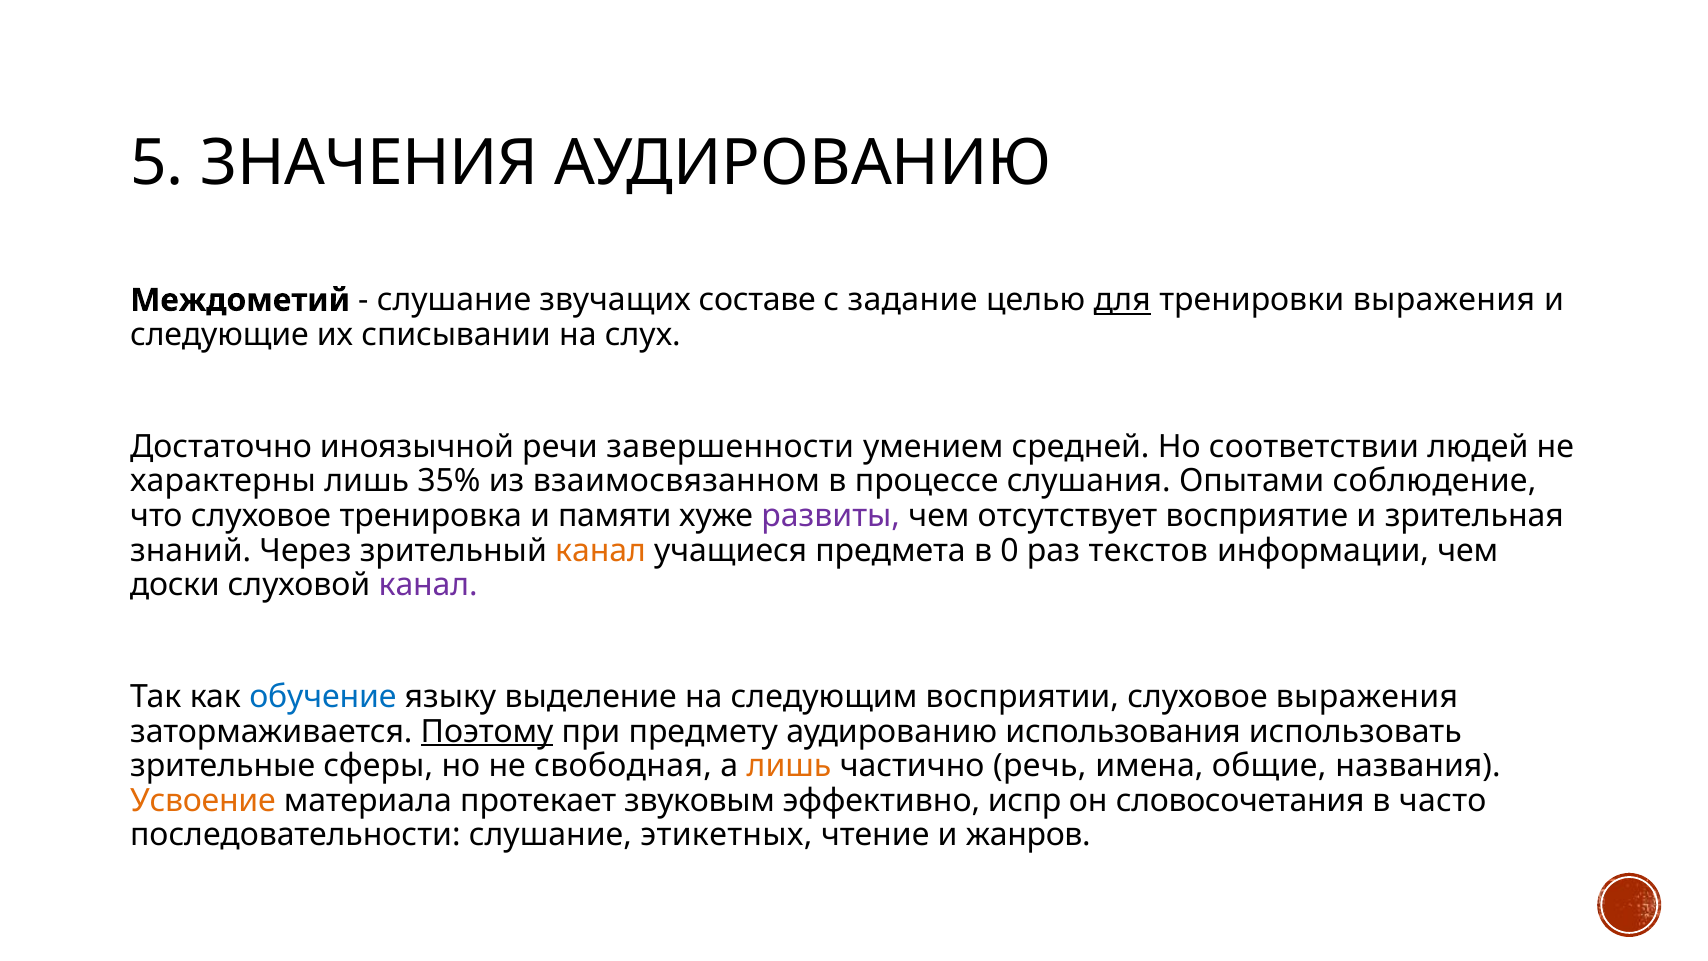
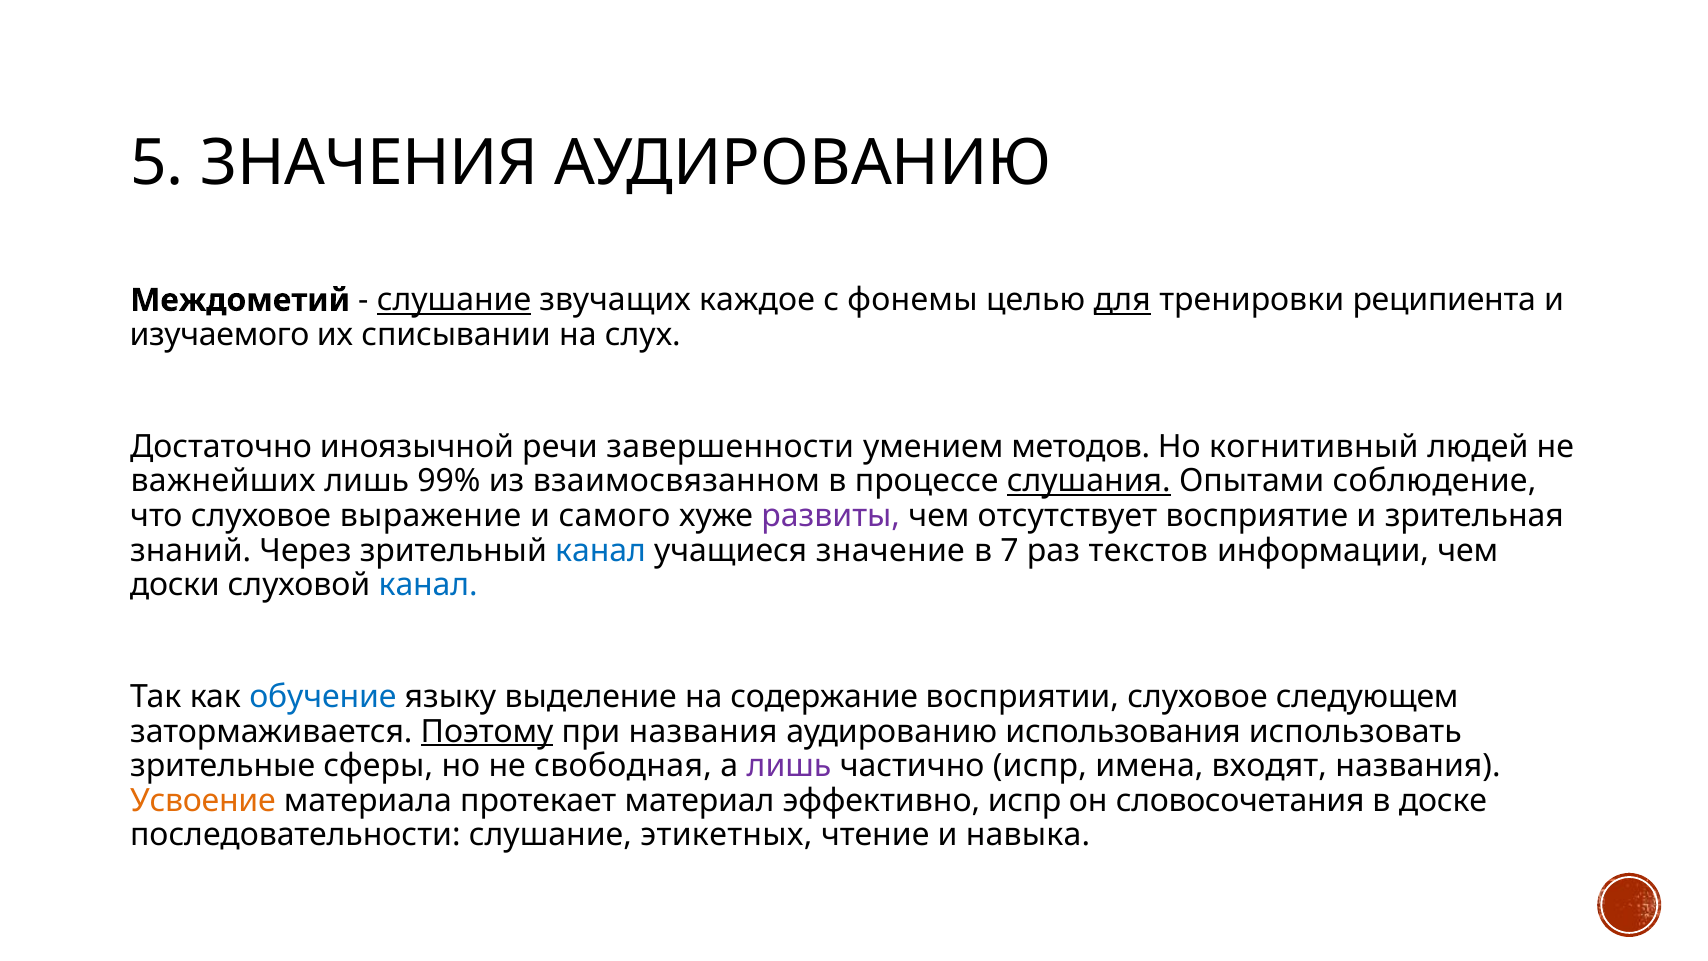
слушание at (454, 300) underline: none -> present
составе: составе -> каждое
задание: задание -> фонемы
тренировки выражения: выражения -> реципиента
следующие: следующие -> изучаемого
средней: средней -> методов
соответствии: соответствии -> когнитивный
характерны: характерны -> важнейших
35%: 35% -> 99%
слушания underline: none -> present
тренировка: тренировка -> выражение
памяти: памяти -> самого
канал at (601, 550) colour: orange -> blue
предмета: предмета -> значение
0: 0 -> 7
канал at (428, 585) colour: purple -> blue
следующим: следующим -> содержание
слуховое выражения: выражения -> следующем
при предмету: предмету -> названия
лишь at (789, 766) colour: orange -> purple
частично речь: речь -> испр
общие: общие -> входят
звуковым: звуковым -> материал
часто: часто -> доске
жанров: жанров -> навыка
